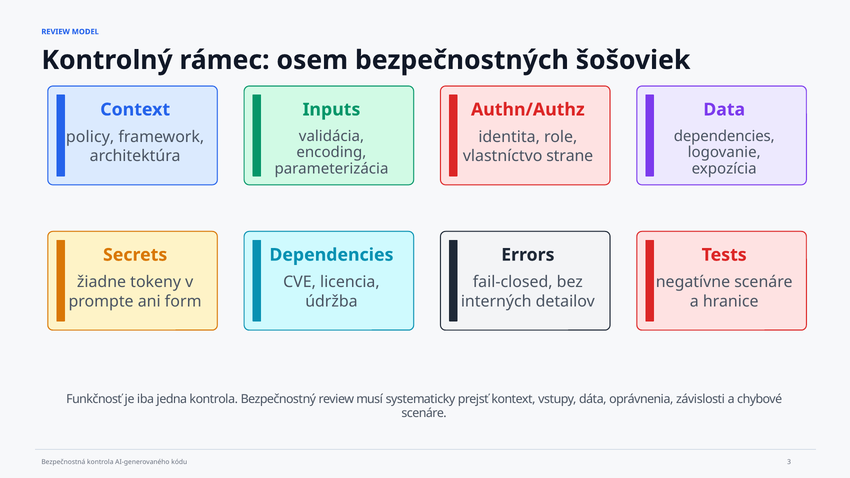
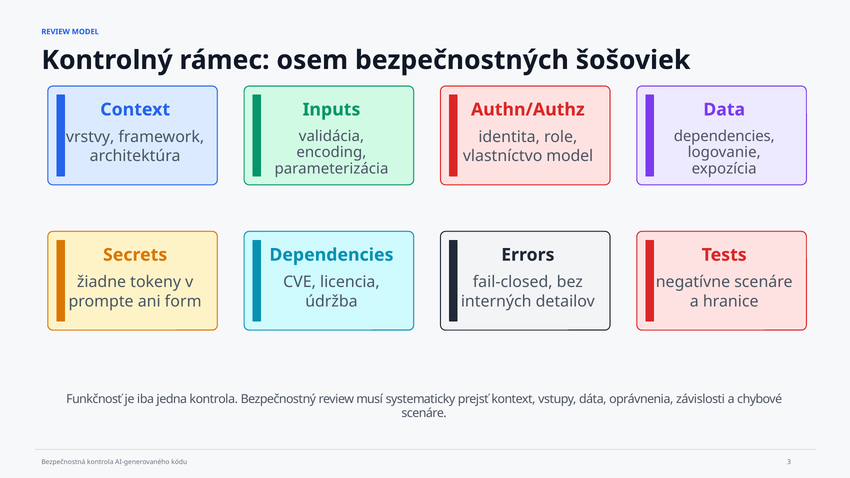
policy: policy -> vrstvy
vlastníctvo strane: strane -> model
